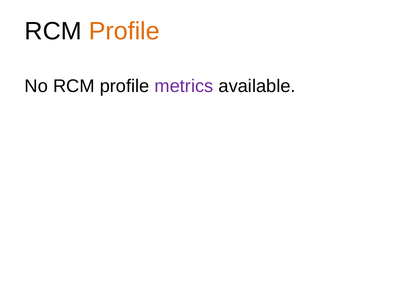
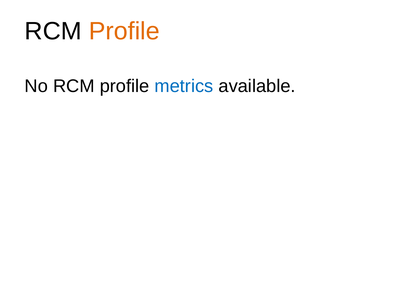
metrics colour: purple -> blue
